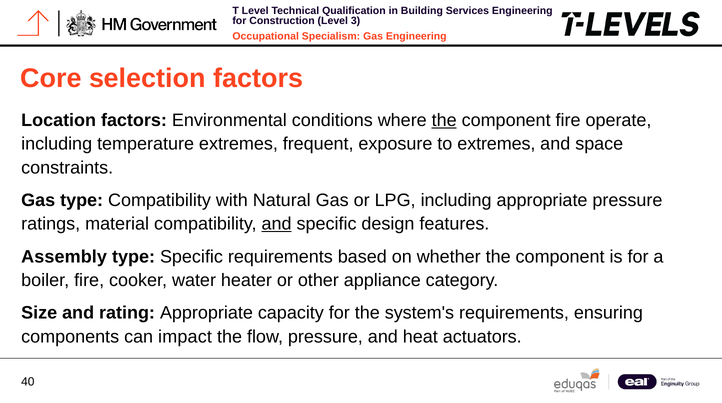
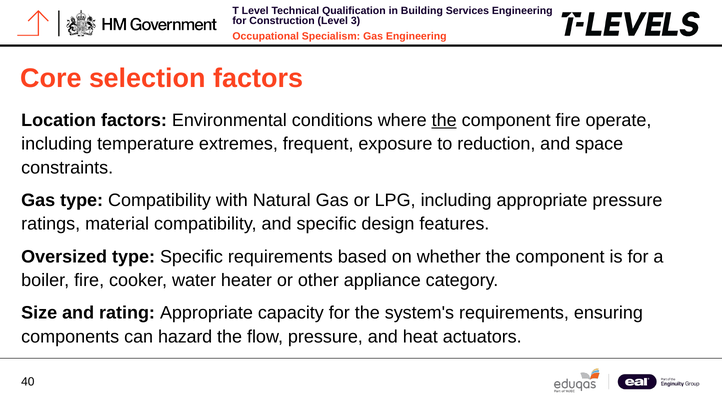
to extremes: extremes -> reduction
and at (277, 224) underline: present -> none
Assembly: Assembly -> Oversized
impact: impact -> hazard
